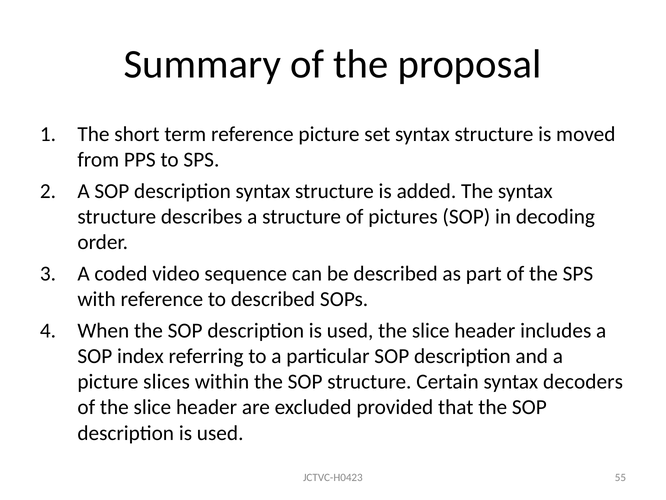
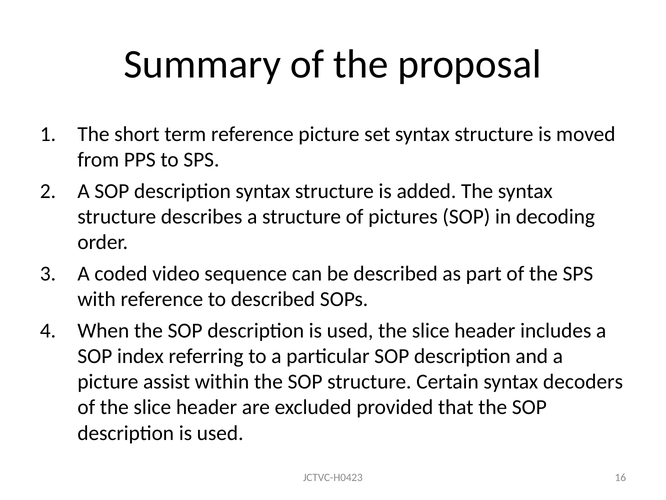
slices: slices -> assist
55: 55 -> 16
